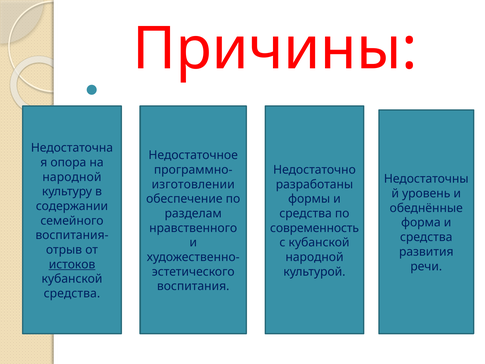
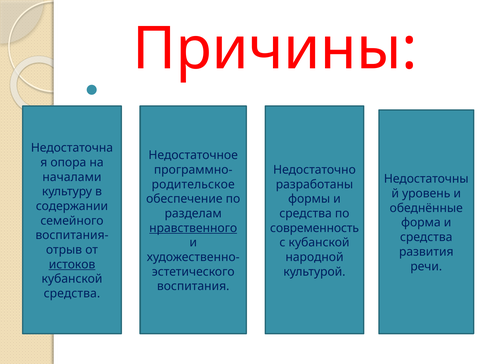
народной at (72, 177): народной -> началами
изготовлении: изготовлении -> родительское
нравственного underline: none -> present
